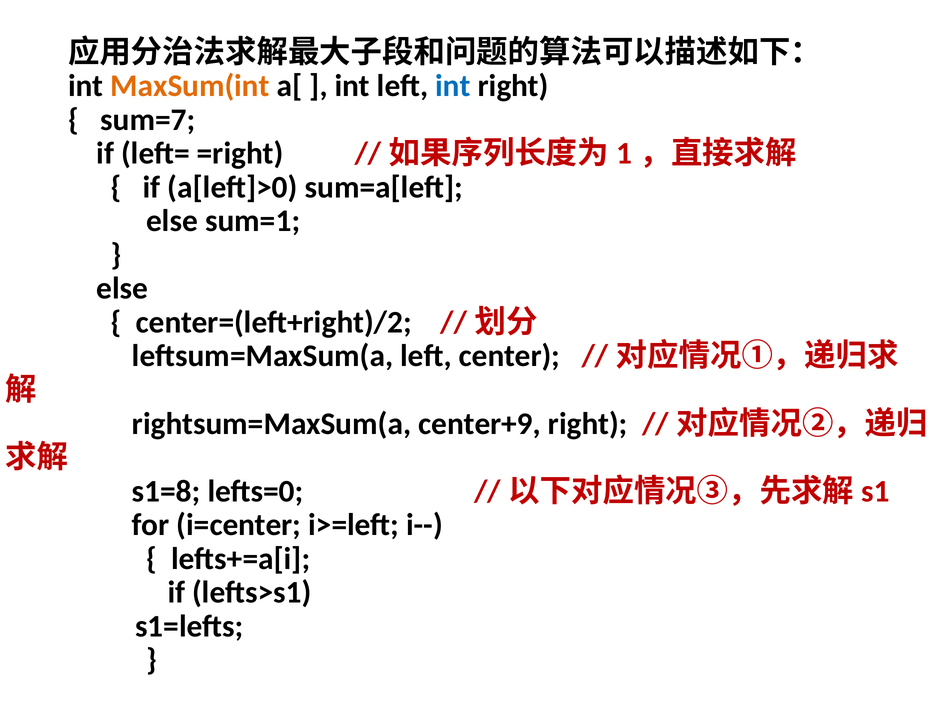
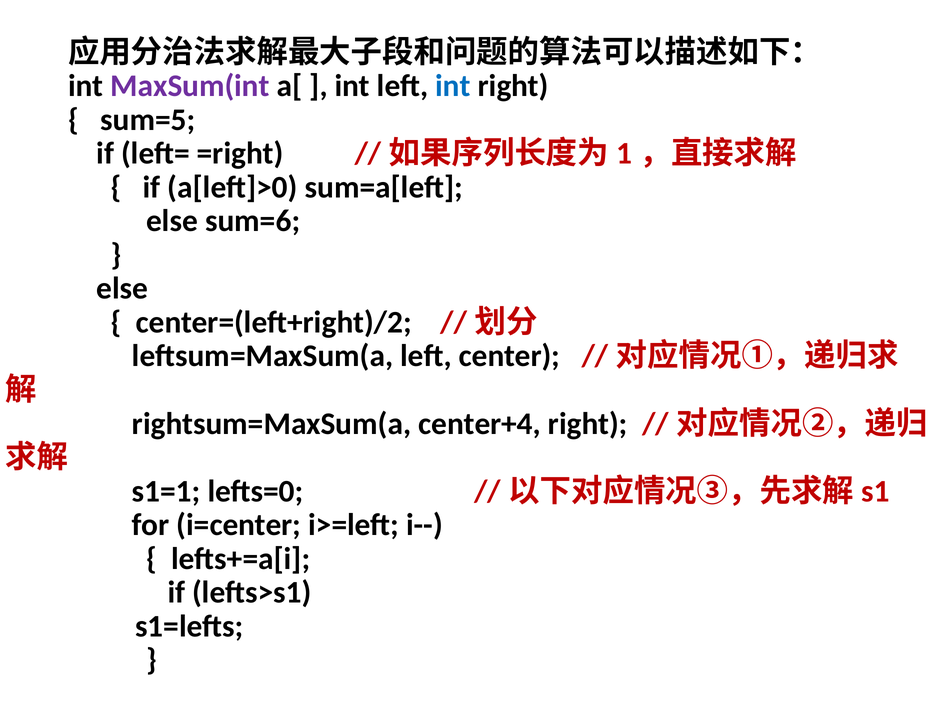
MaxSum(int colour: orange -> purple
sum=7: sum=7 -> sum=5
sum=1: sum=1 -> sum=6
center+9: center+9 -> center+4
s1=8: s1=8 -> s1=1
